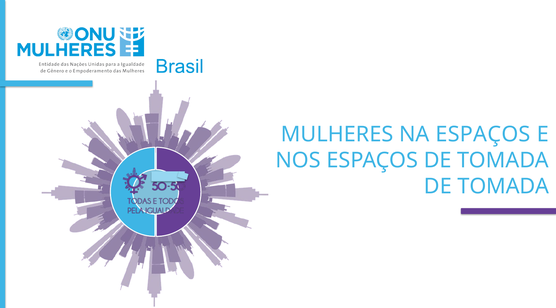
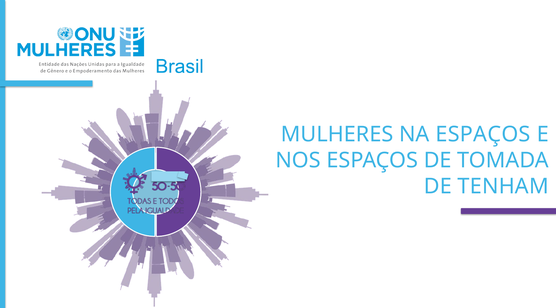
TOMADA at (503, 187): TOMADA -> TENHAM
